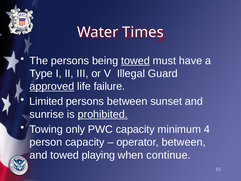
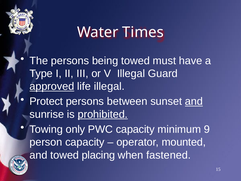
towed at (135, 61) underline: present -> none
life failure: failure -> illegal
Limited: Limited -> Protect
and at (194, 101) underline: none -> present
4: 4 -> 9
operator between: between -> mounted
playing: playing -> placing
continue: continue -> fastened
